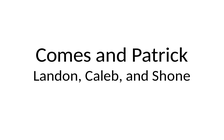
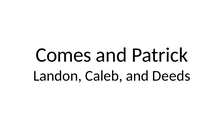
Shone: Shone -> Deeds
